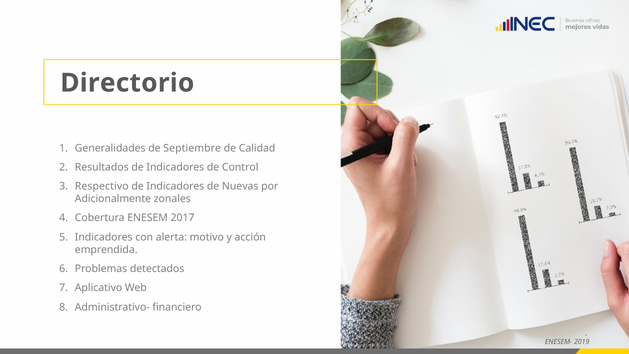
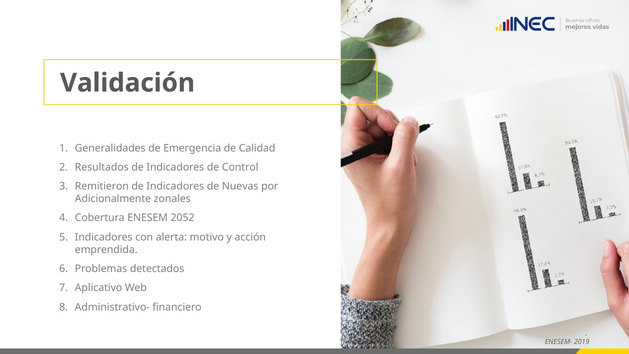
Directorio: Directorio -> Validación
Septiembre: Septiembre -> Emergencia
Respectivo: Respectivo -> Remitieron
2017: 2017 -> 2052
